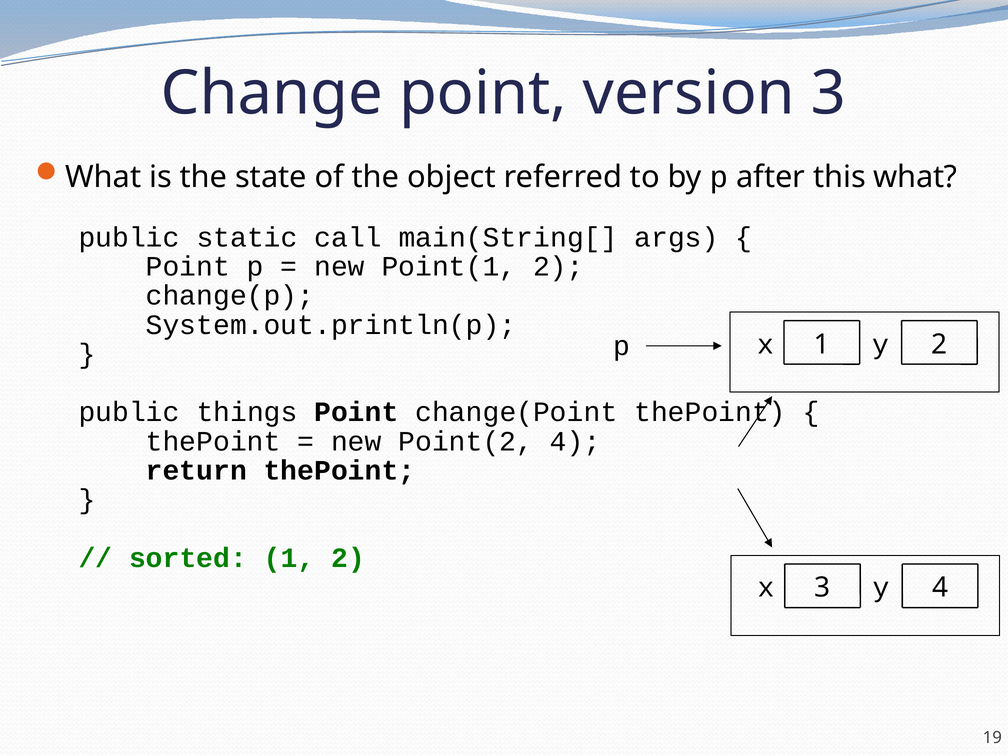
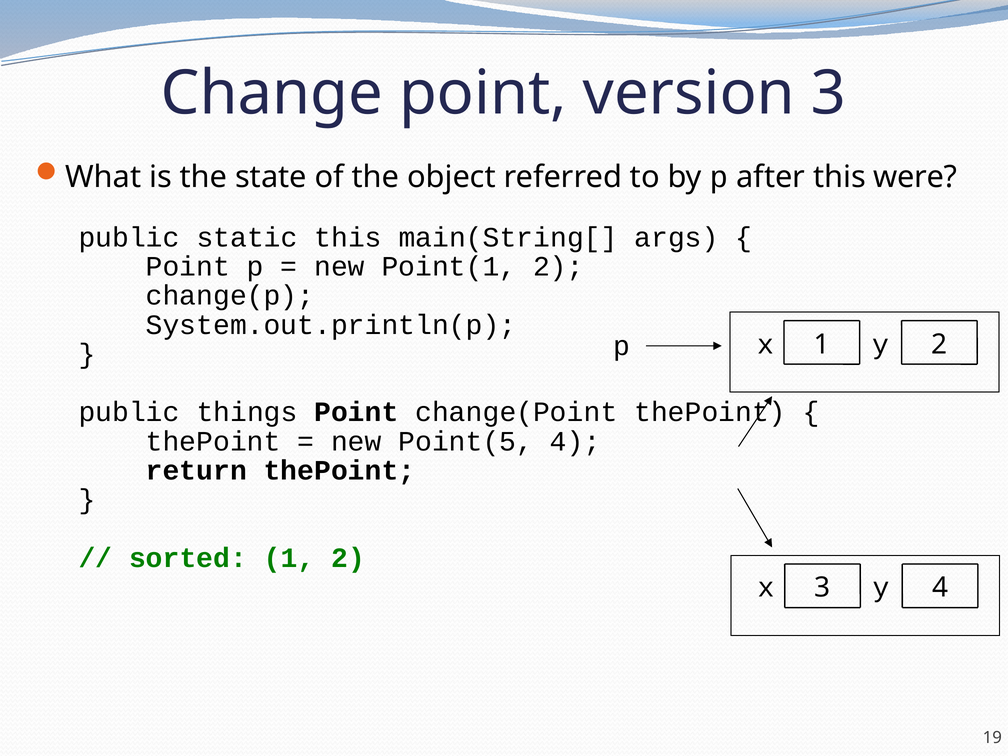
this what: what -> were
static call: call -> this
Point(2: Point(2 -> Point(5
